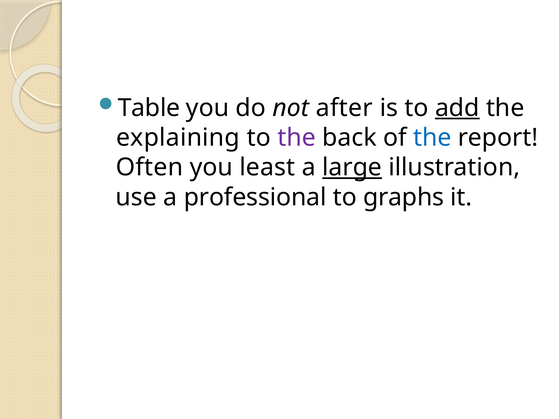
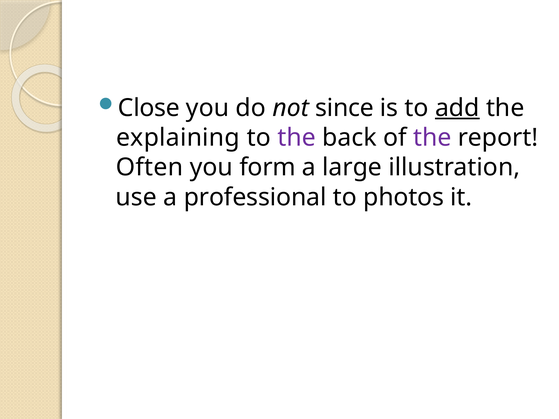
Table: Table -> Close
after: after -> since
the at (432, 138) colour: blue -> purple
least: least -> form
large underline: present -> none
graphs: graphs -> photos
